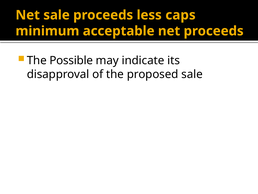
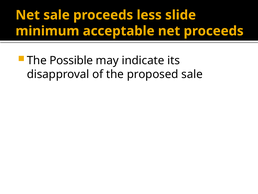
caps: caps -> slide
